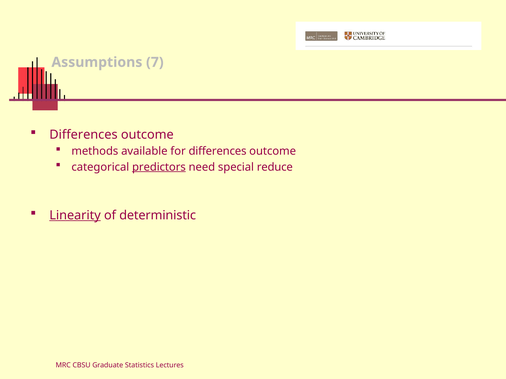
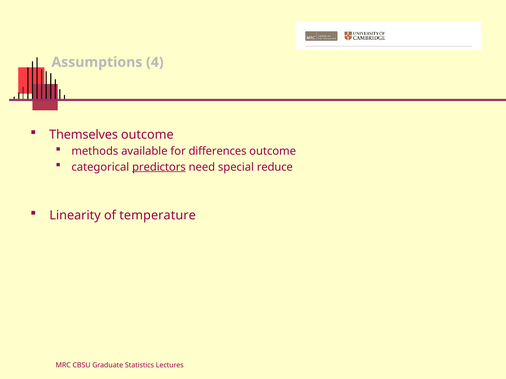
7: 7 -> 4
Differences at (83, 135): Differences -> Themselves
Linearity underline: present -> none
deterministic: deterministic -> temperature
